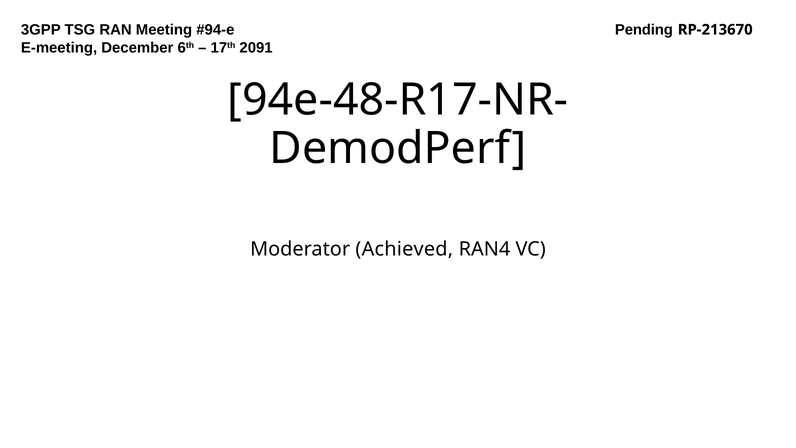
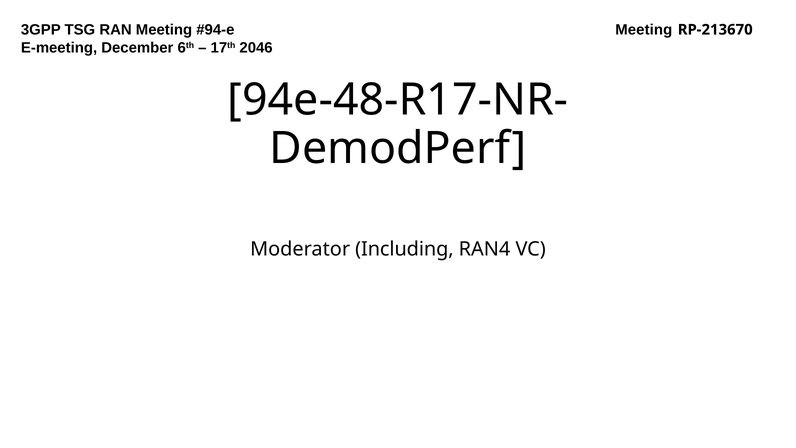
Pending at (644, 30): Pending -> Meeting
2091: 2091 -> 2046
Achieved: Achieved -> Including
